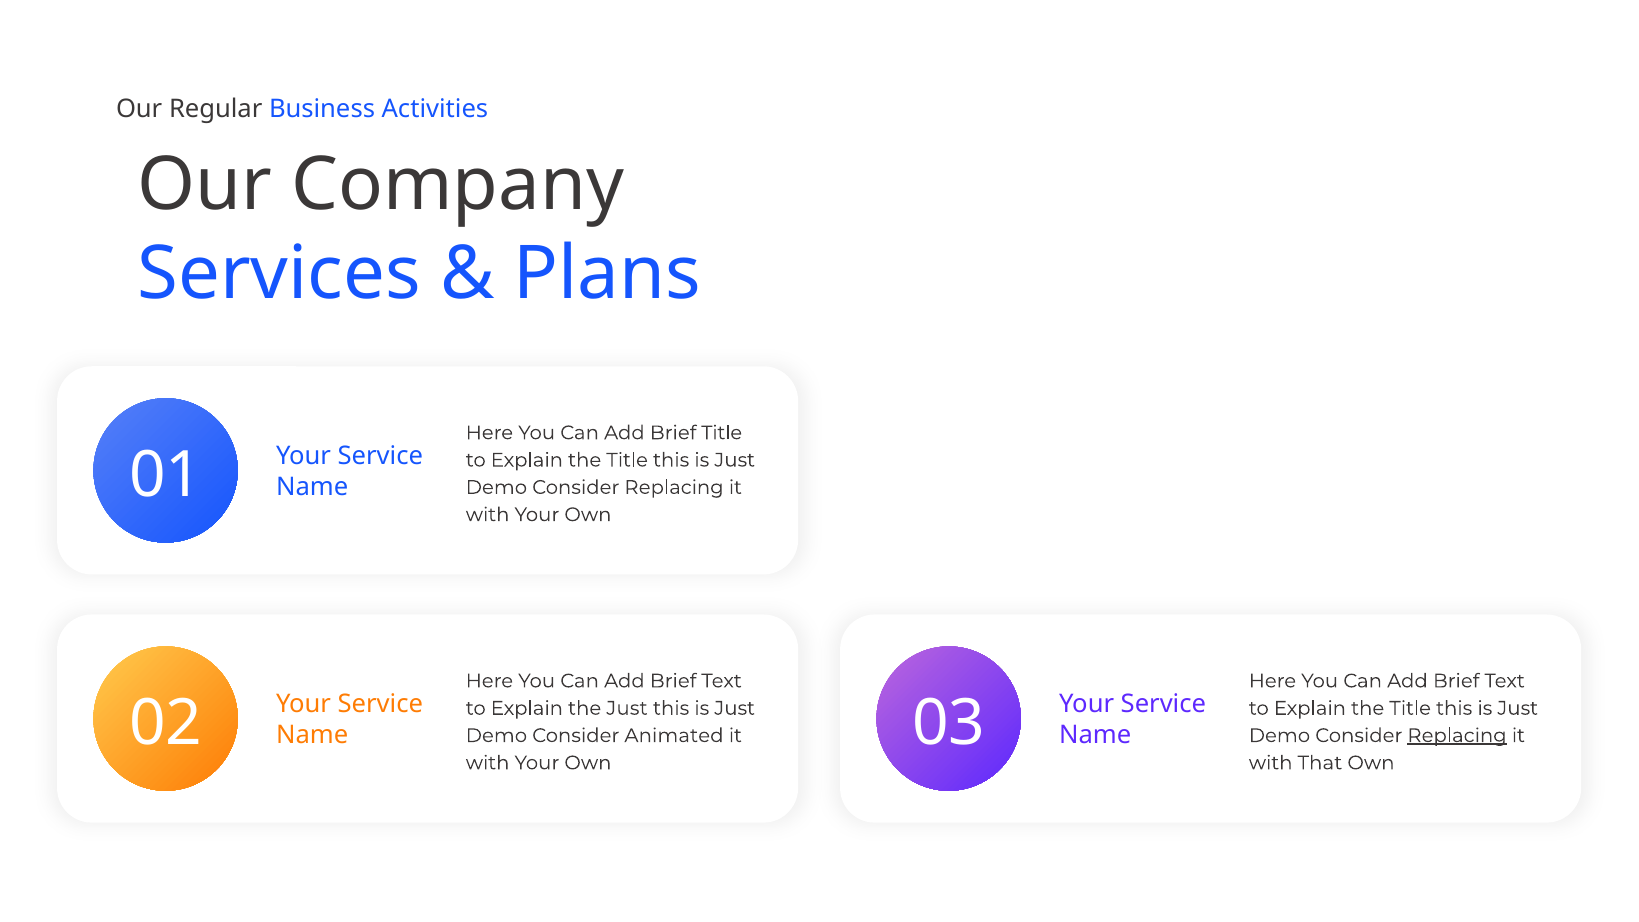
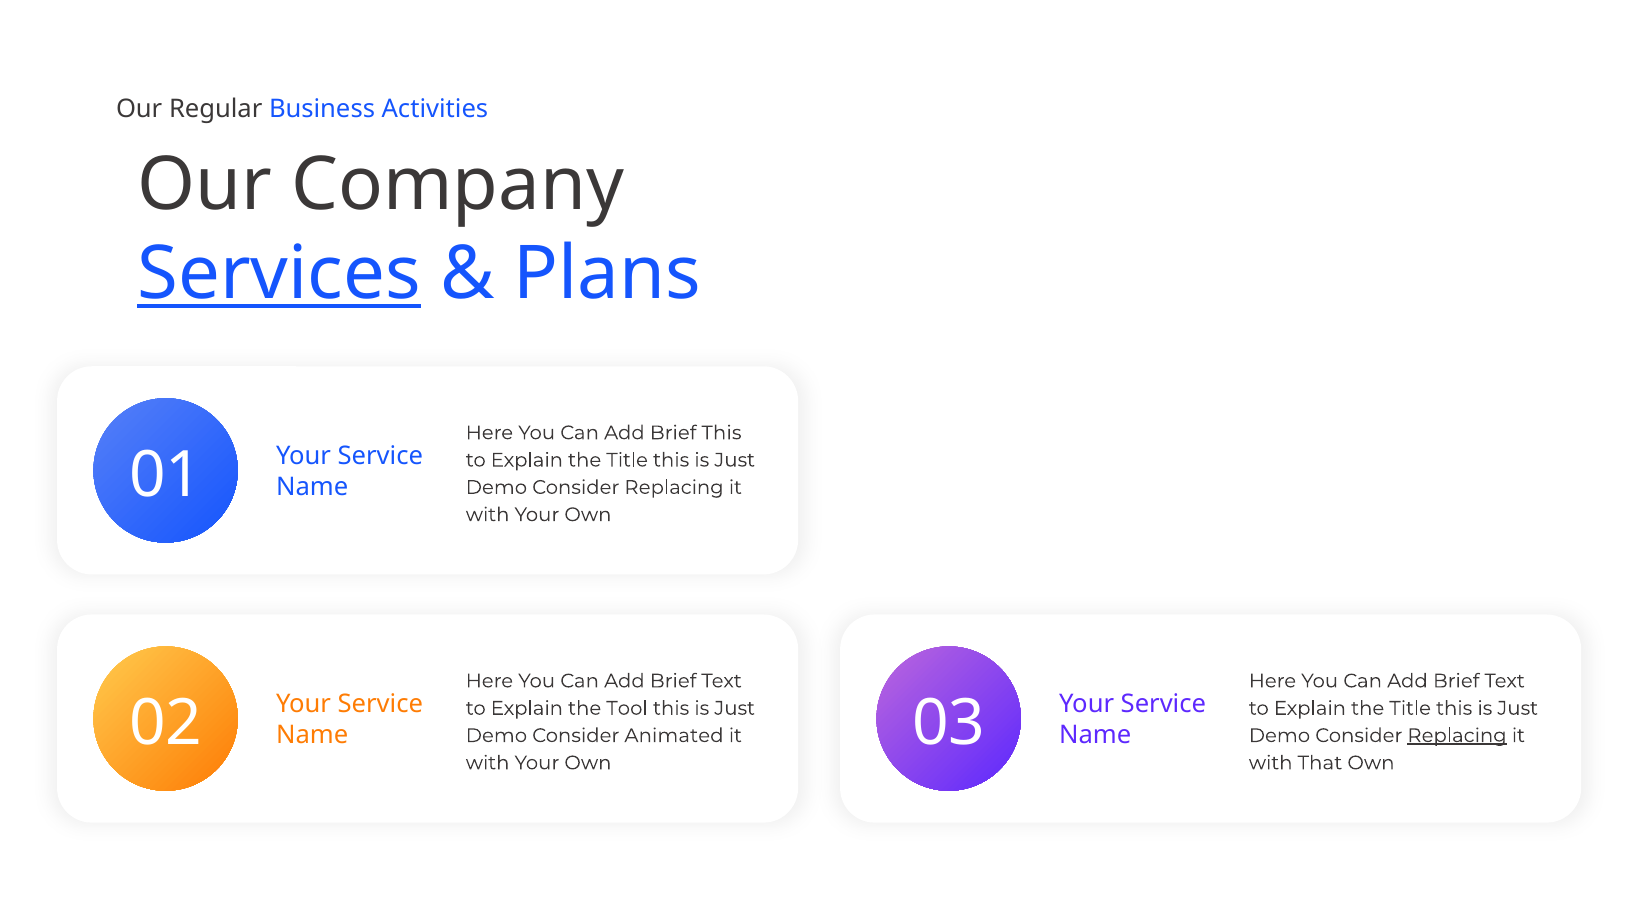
Services underline: none -> present
Brief Title: Title -> This
the Just: Just -> Tool
